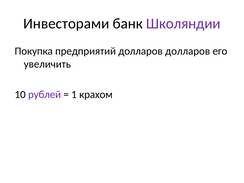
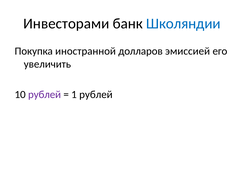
Школяндии colour: purple -> blue
предприятий: предприятий -> иностранной
долларов долларов: долларов -> эмиссией
1 крахом: крахом -> рублей
